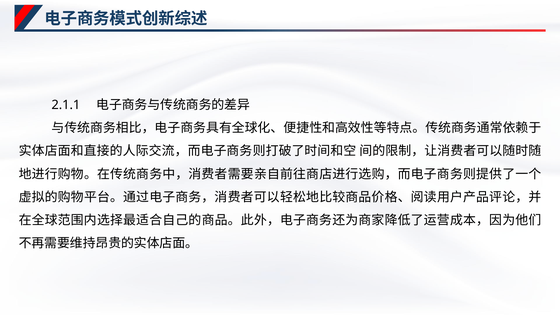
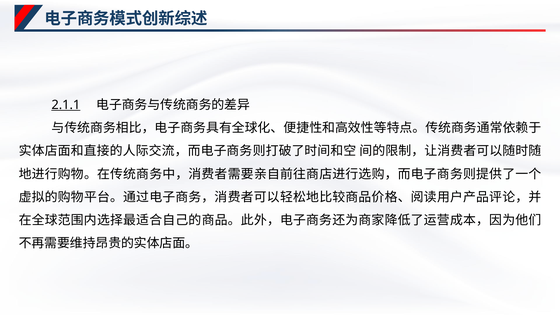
2.1.1 underline: none -> present
